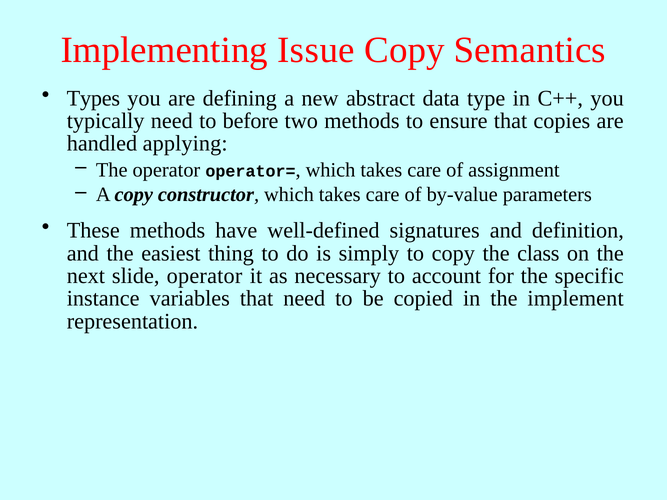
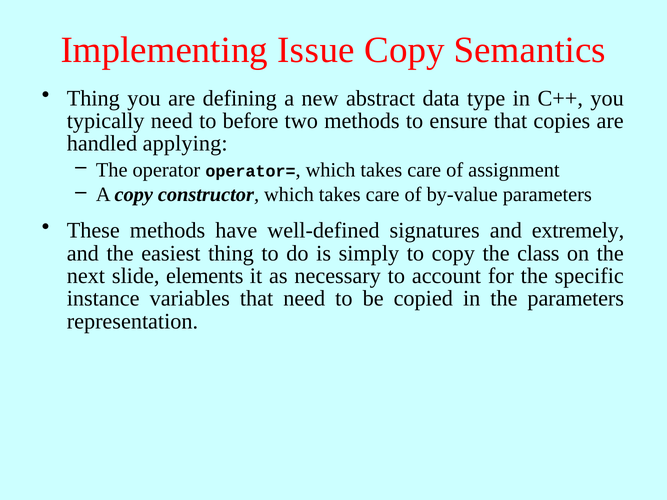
Types at (93, 98): Types -> Thing
definition: definition -> extremely
slide operator: operator -> elements
the implement: implement -> parameters
